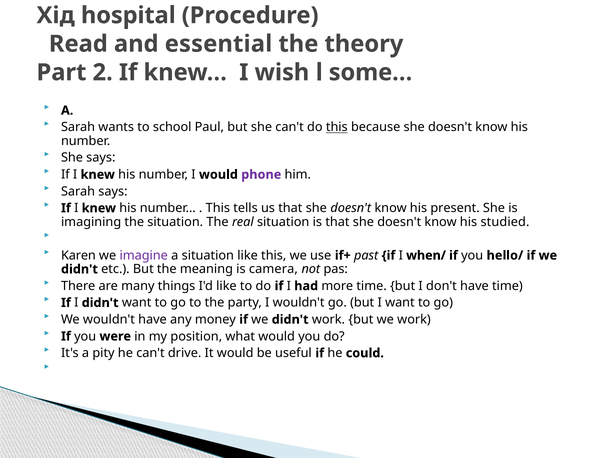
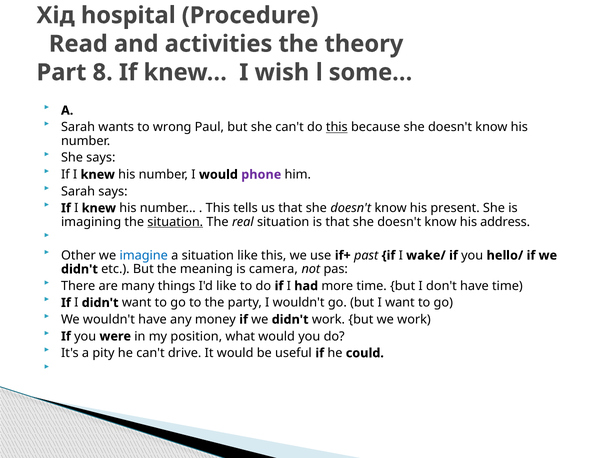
essential: essential -> activities
2: 2 -> 8
school: school -> wrong
situation at (175, 222) underline: none -> present
studied: studied -> address
Karen: Karen -> Other
imagine colour: purple -> blue
when/: when/ -> wake/
